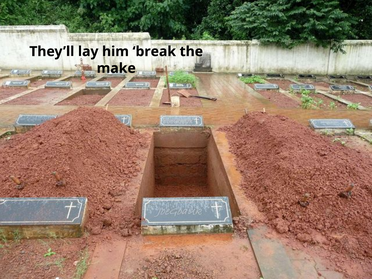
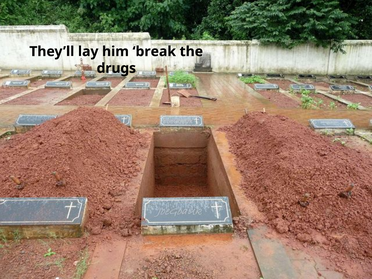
make: make -> drugs
